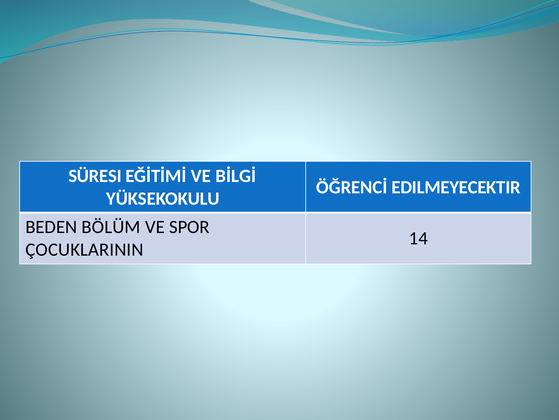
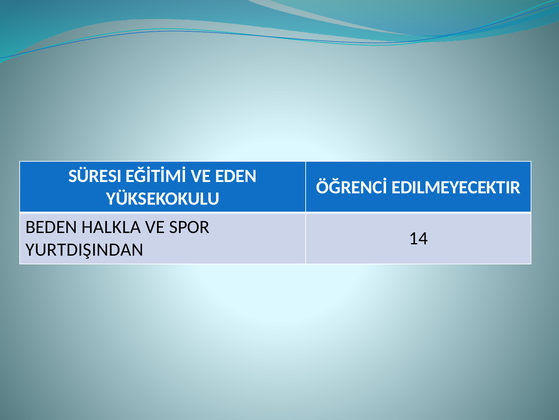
BİLGİ: BİLGİ -> EDEN
BÖLÜM: BÖLÜM -> HALKLA
ÇOCUKLARININ: ÇOCUKLARININ -> YURTDIŞINDAN
